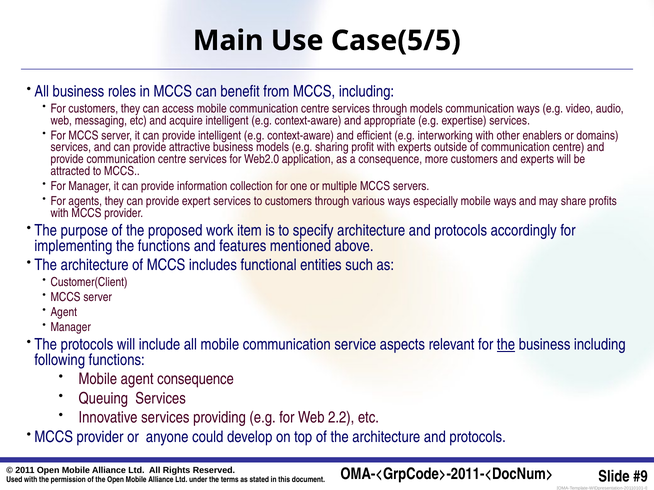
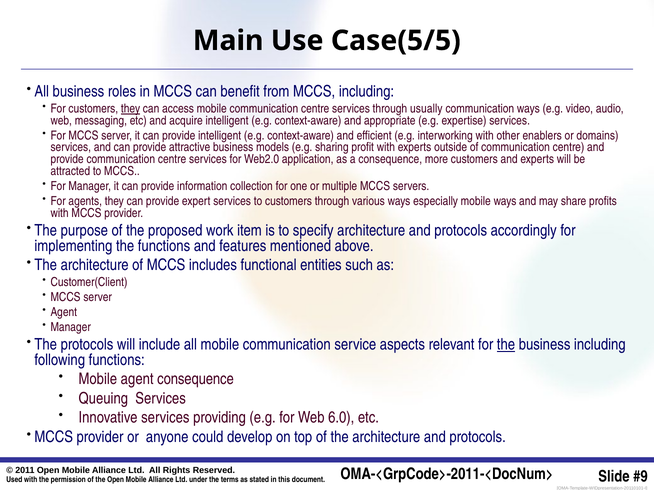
they at (131, 109) underline: none -> present
through models: models -> usually
2.2: 2.2 -> 6.0
